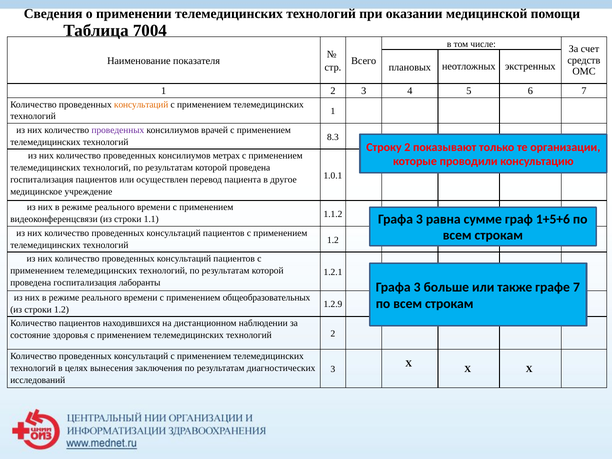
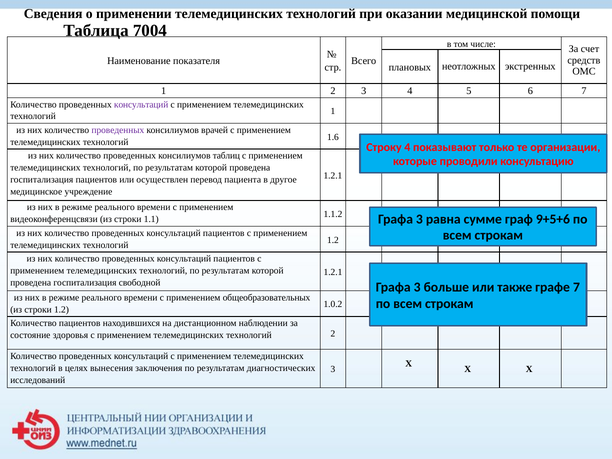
консультаций at (141, 104) colour: orange -> purple
8.3: 8.3 -> 1.6
Строку 2: 2 -> 4
метрах: метрах -> таблиц
1.0.1 at (333, 176): 1.0.1 -> 1.2.1
1+5+6: 1+5+6 -> 9+5+6
лаборанты: лаборанты -> свободной
1.2.9: 1.2.9 -> 1.0.2
